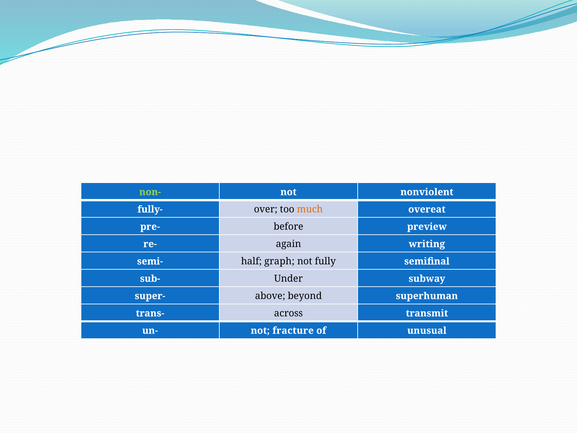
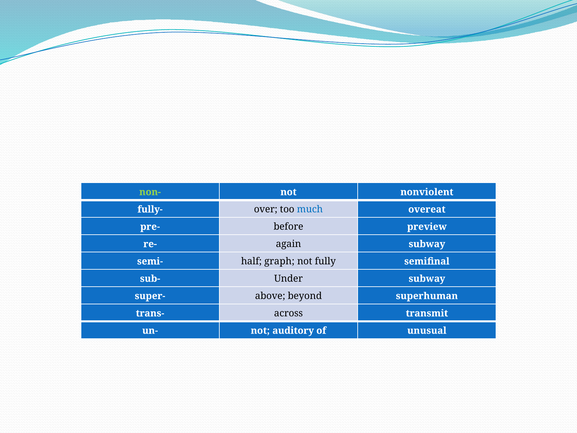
much colour: orange -> blue
again writing: writing -> subway
fracture: fracture -> auditory
